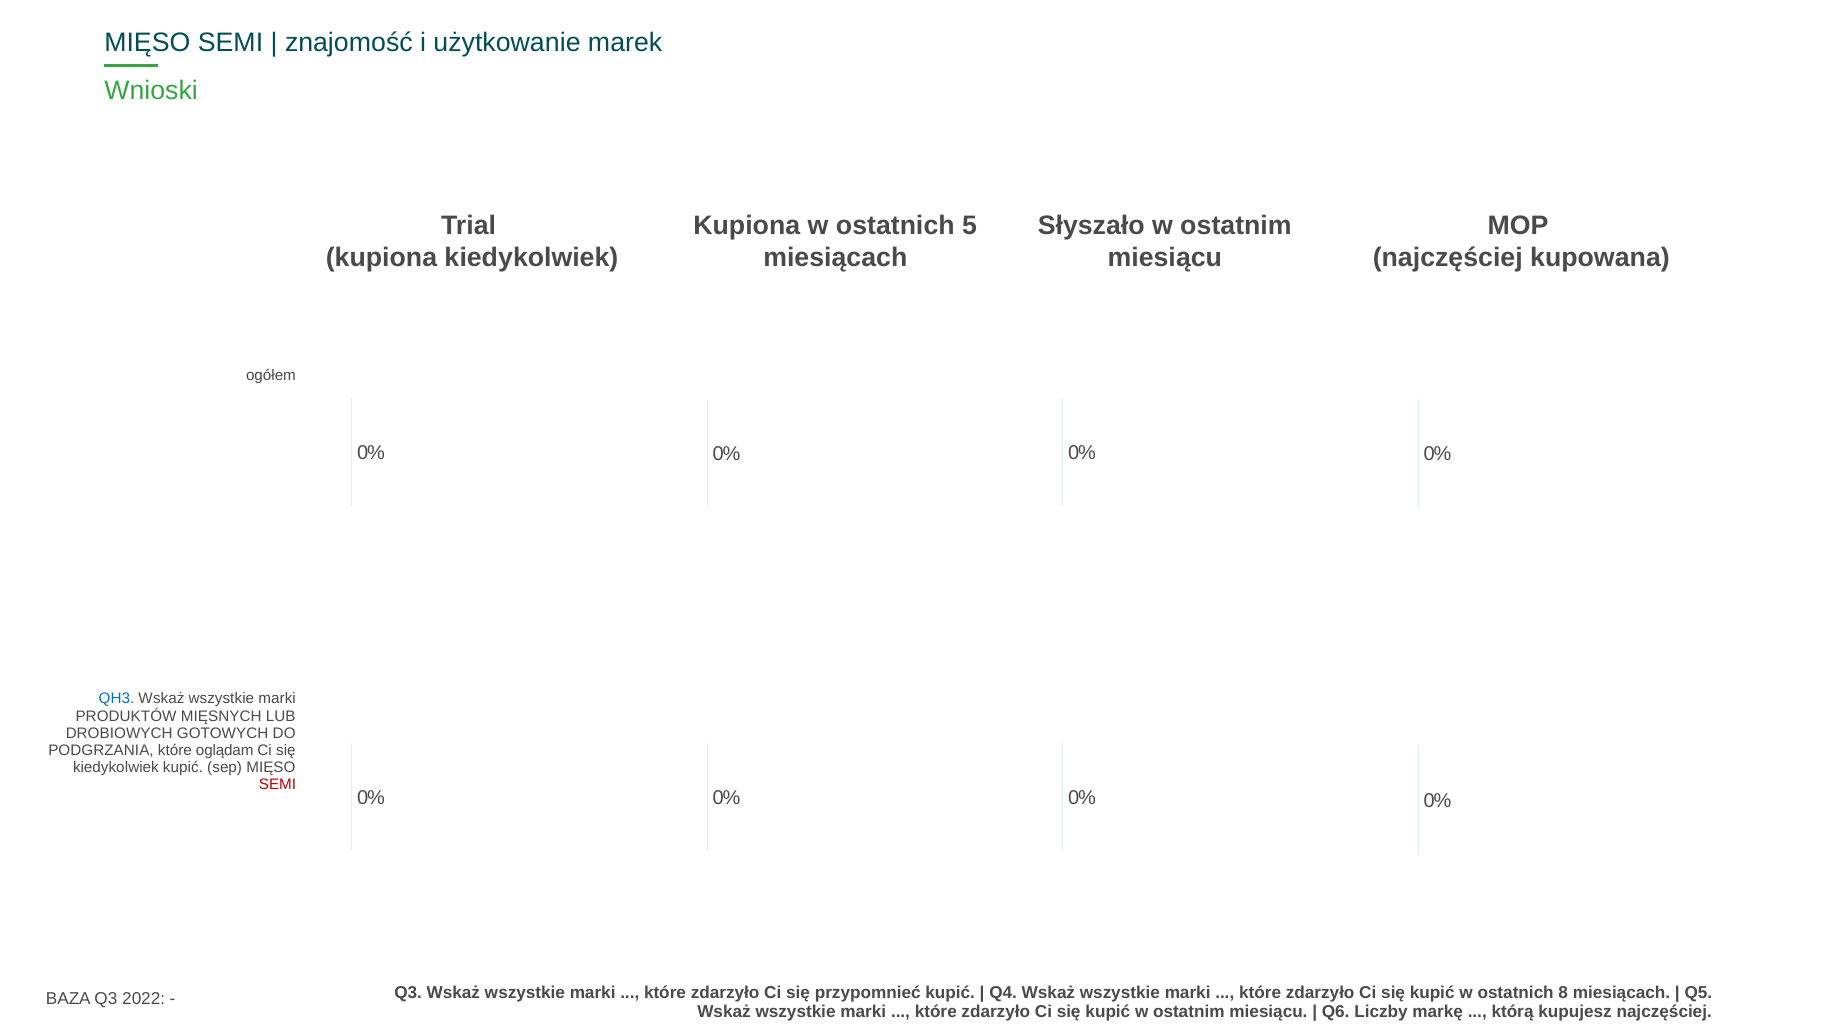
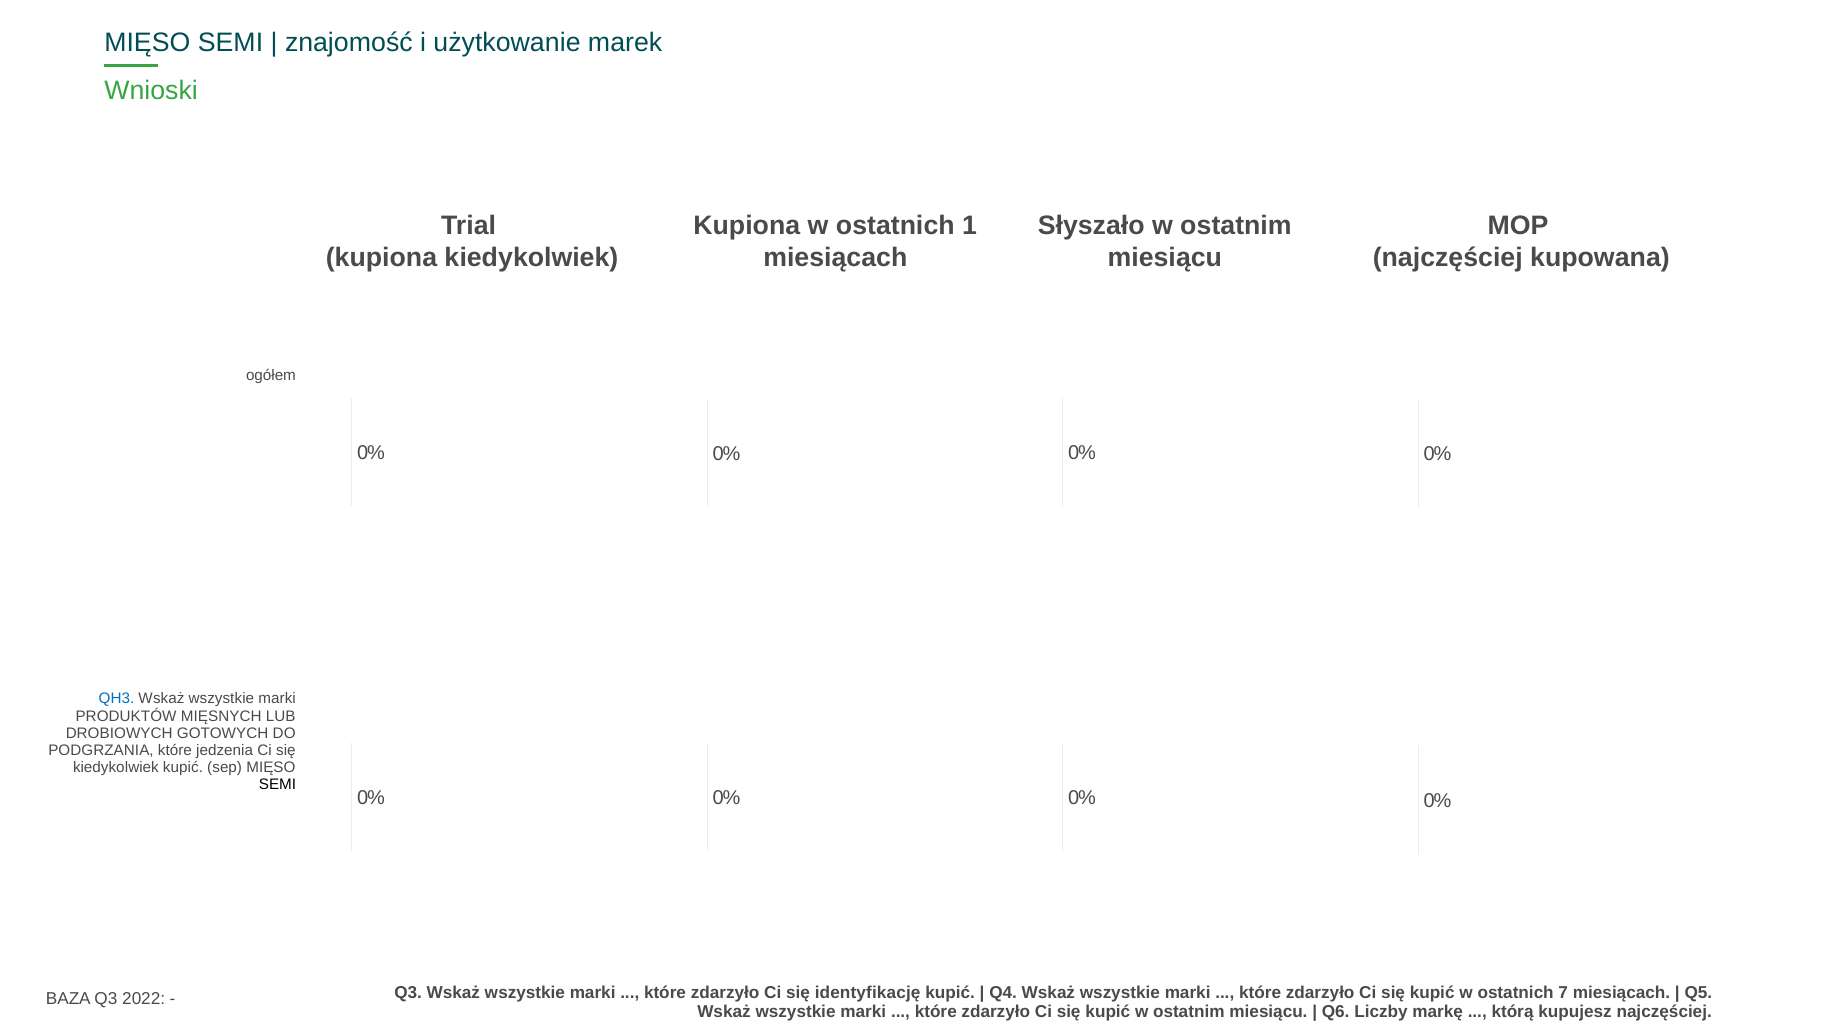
5: 5 -> 1
oglądam: oglądam -> jedzenia
SEMI at (277, 785) colour: red -> black
przypomnieć: przypomnieć -> identyfikację
8: 8 -> 7
